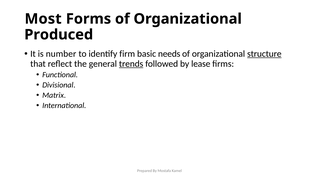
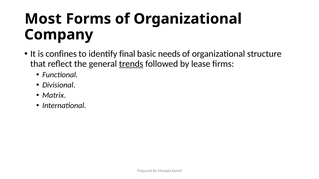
Produced: Produced -> Company
number: number -> confines
firm: firm -> final
structure underline: present -> none
